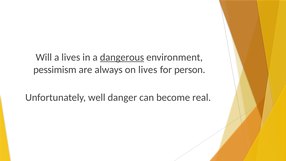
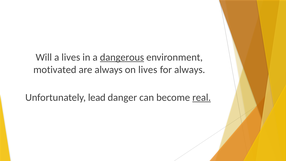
pessimism: pessimism -> motivated
for person: person -> always
well: well -> lead
real underline: none -> present
